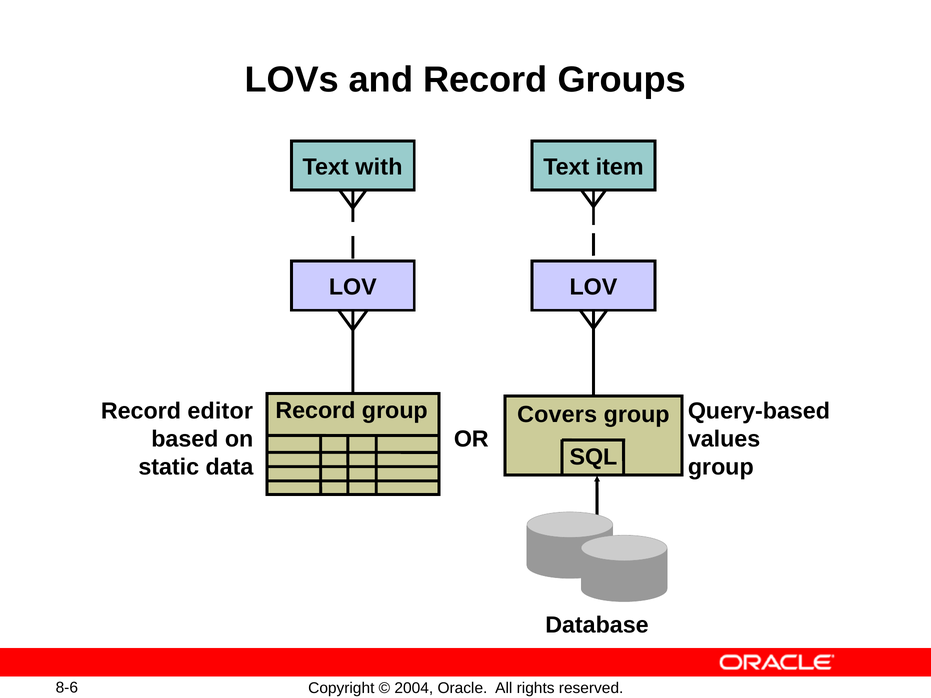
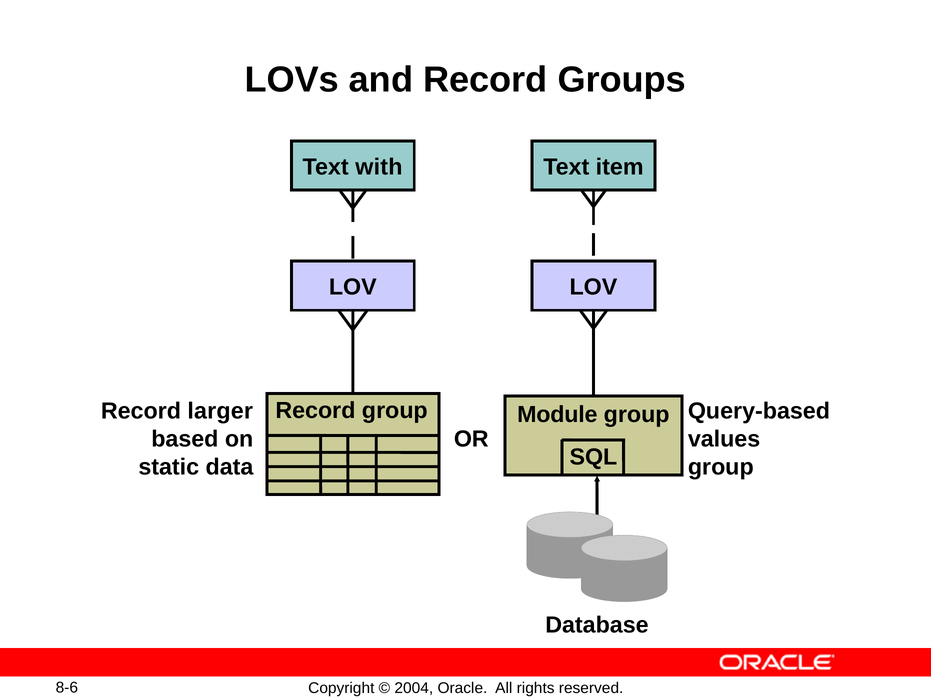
Covers: Covers -> Module
editor: editor -> larger
